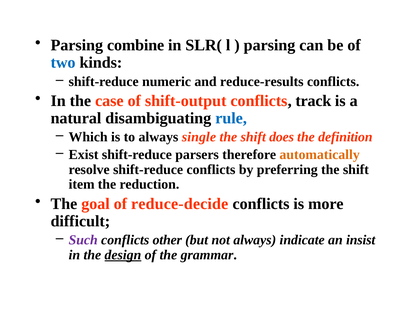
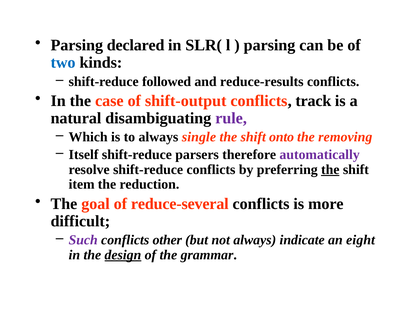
combine: combine -> declared
numeric: numeric -> followed
rule colour: blue -> purple
does: does -> onto
definition: definition -> removing
Exist: Exist -> Itself
automatically colour: orange -> purple
the at (330, 169) underline: none -> present
reduce-decide: reduce-decide -> reduce-several
insist: insist -> eight
